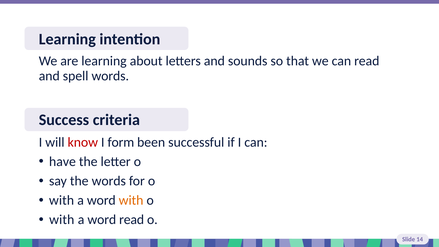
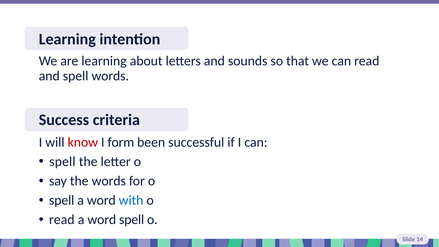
have at (62, 162): have -> spell
with at (62, 200): with -> spell
with at (131, 200) colour: orange -> blue
with at (62, 220): with -> read
word read: read -> spell
